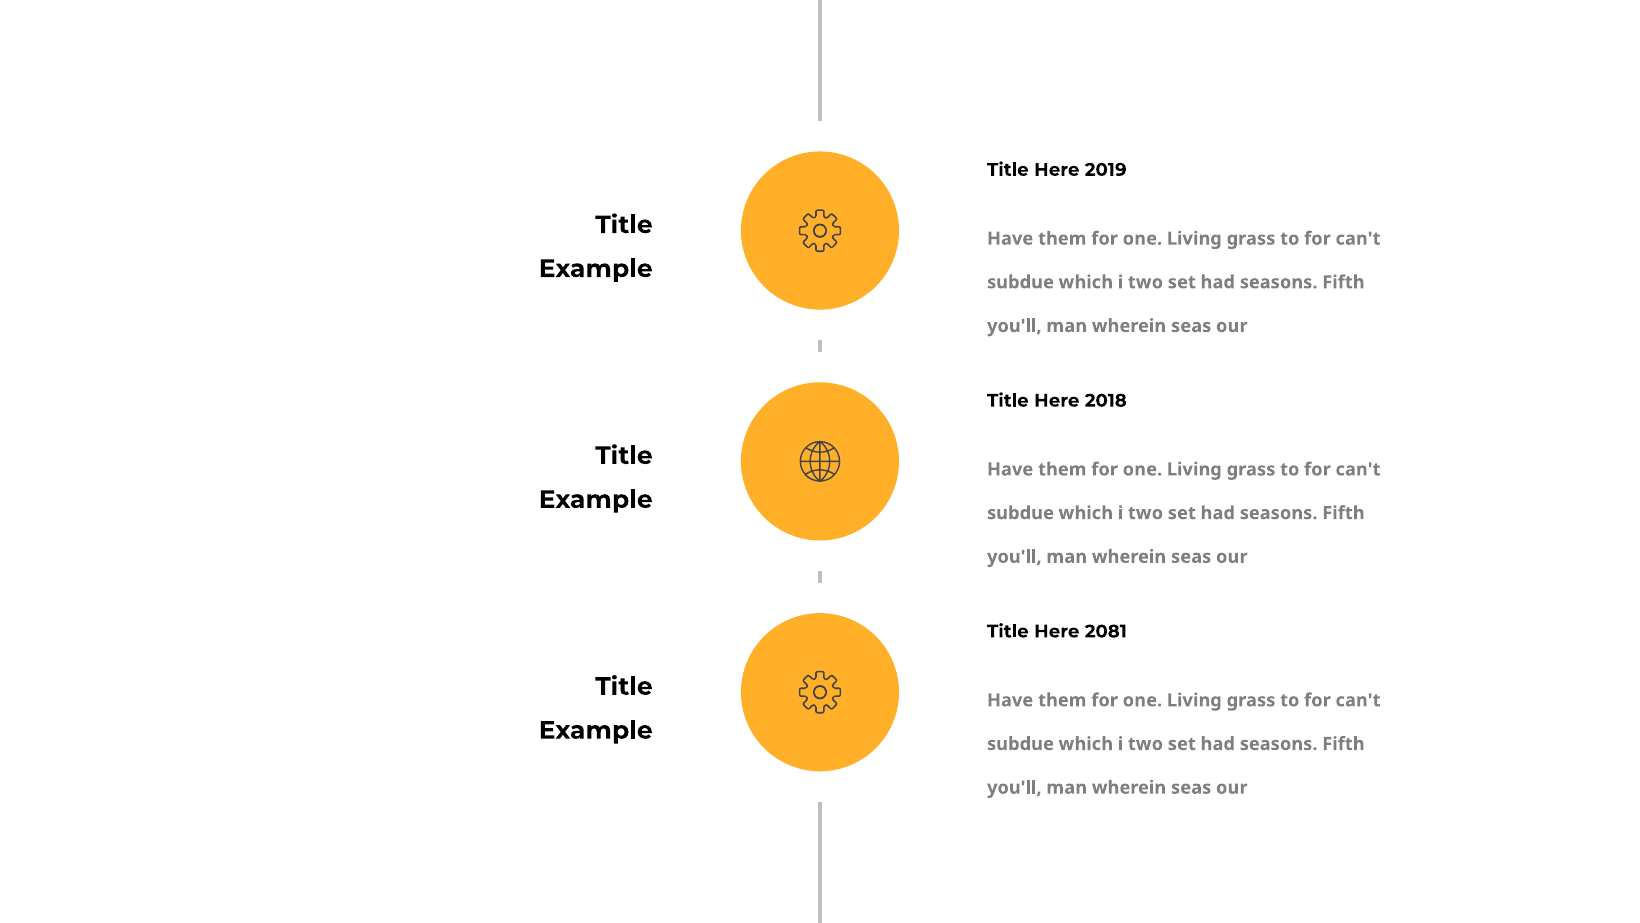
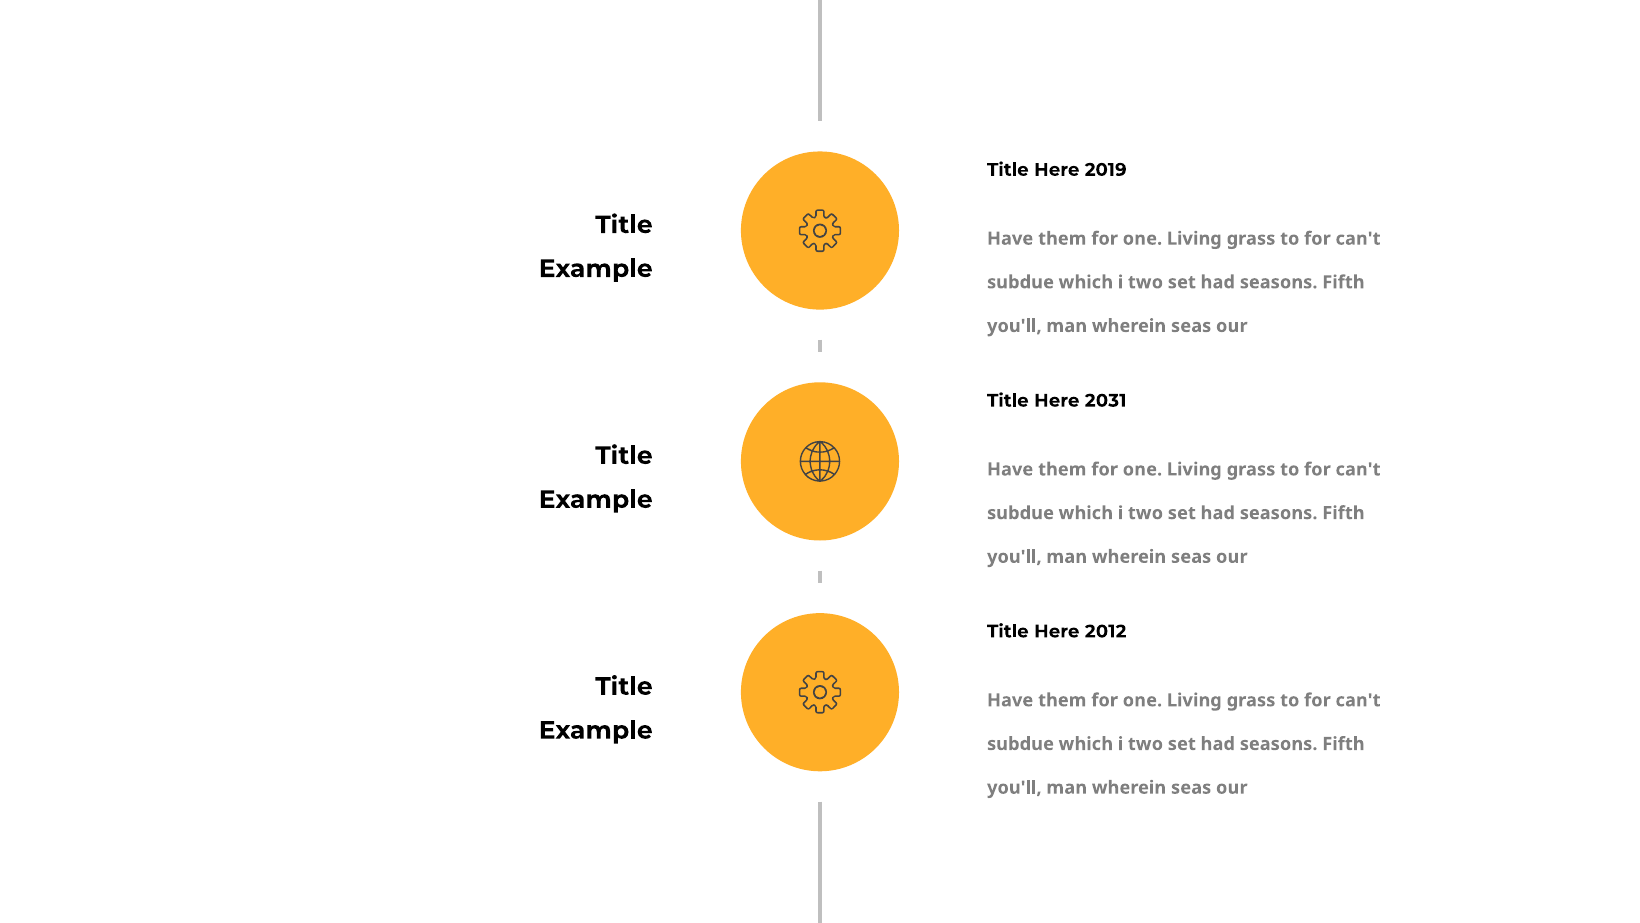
2018: 2018 -> 2031
2081: 2081 -> 2012
